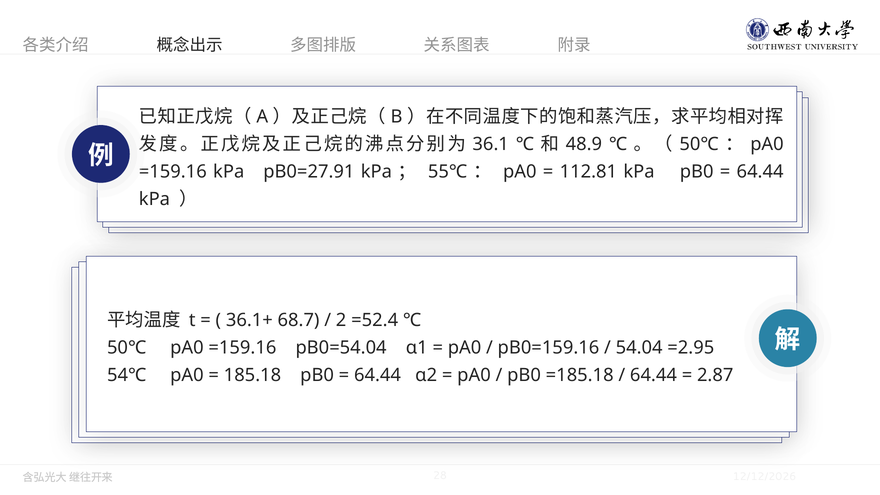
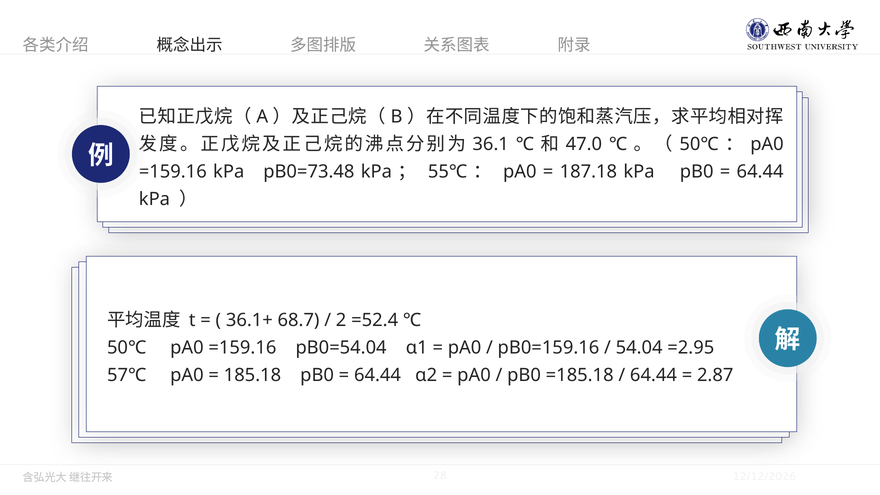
48.9: 48.9 -> 47.0
pB0=27.91: pB0=27.91 -> pB0=73.48
112.81: 112.81 -> 187.18
54℃: 54℃ -> 57℃
